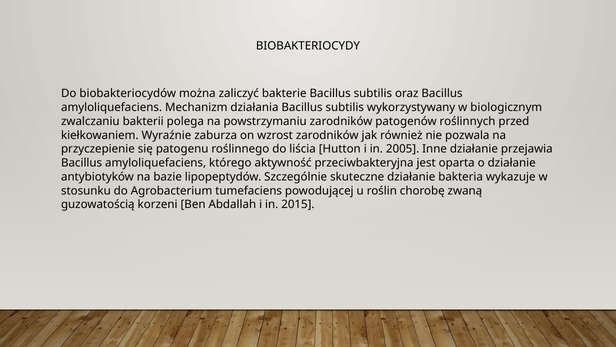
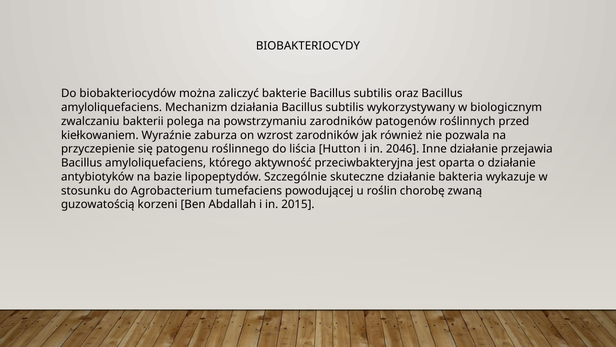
2005: 2005 -> 2046
